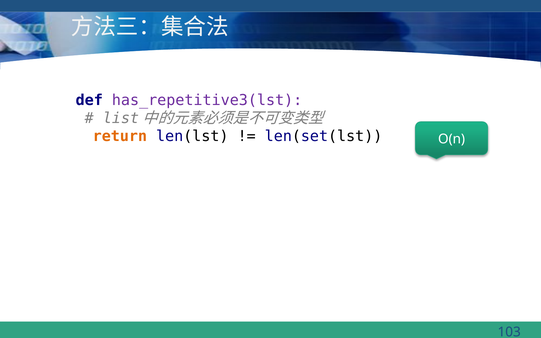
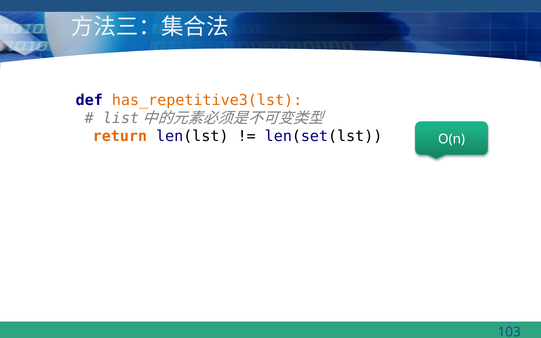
has_repetitive3(lst colour: purple -> orange
